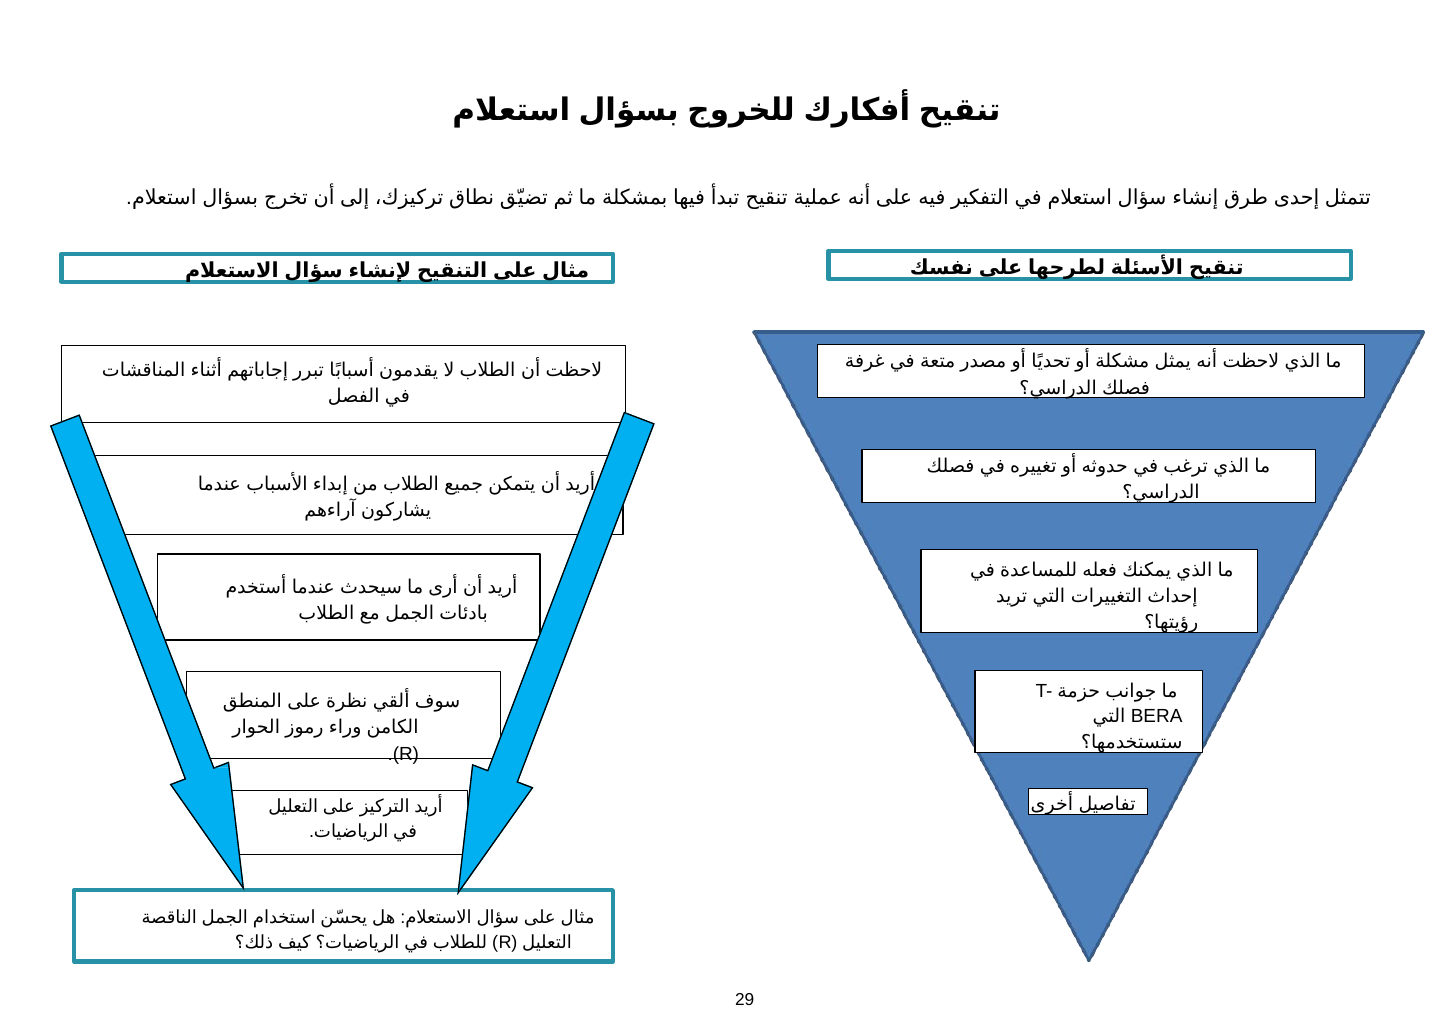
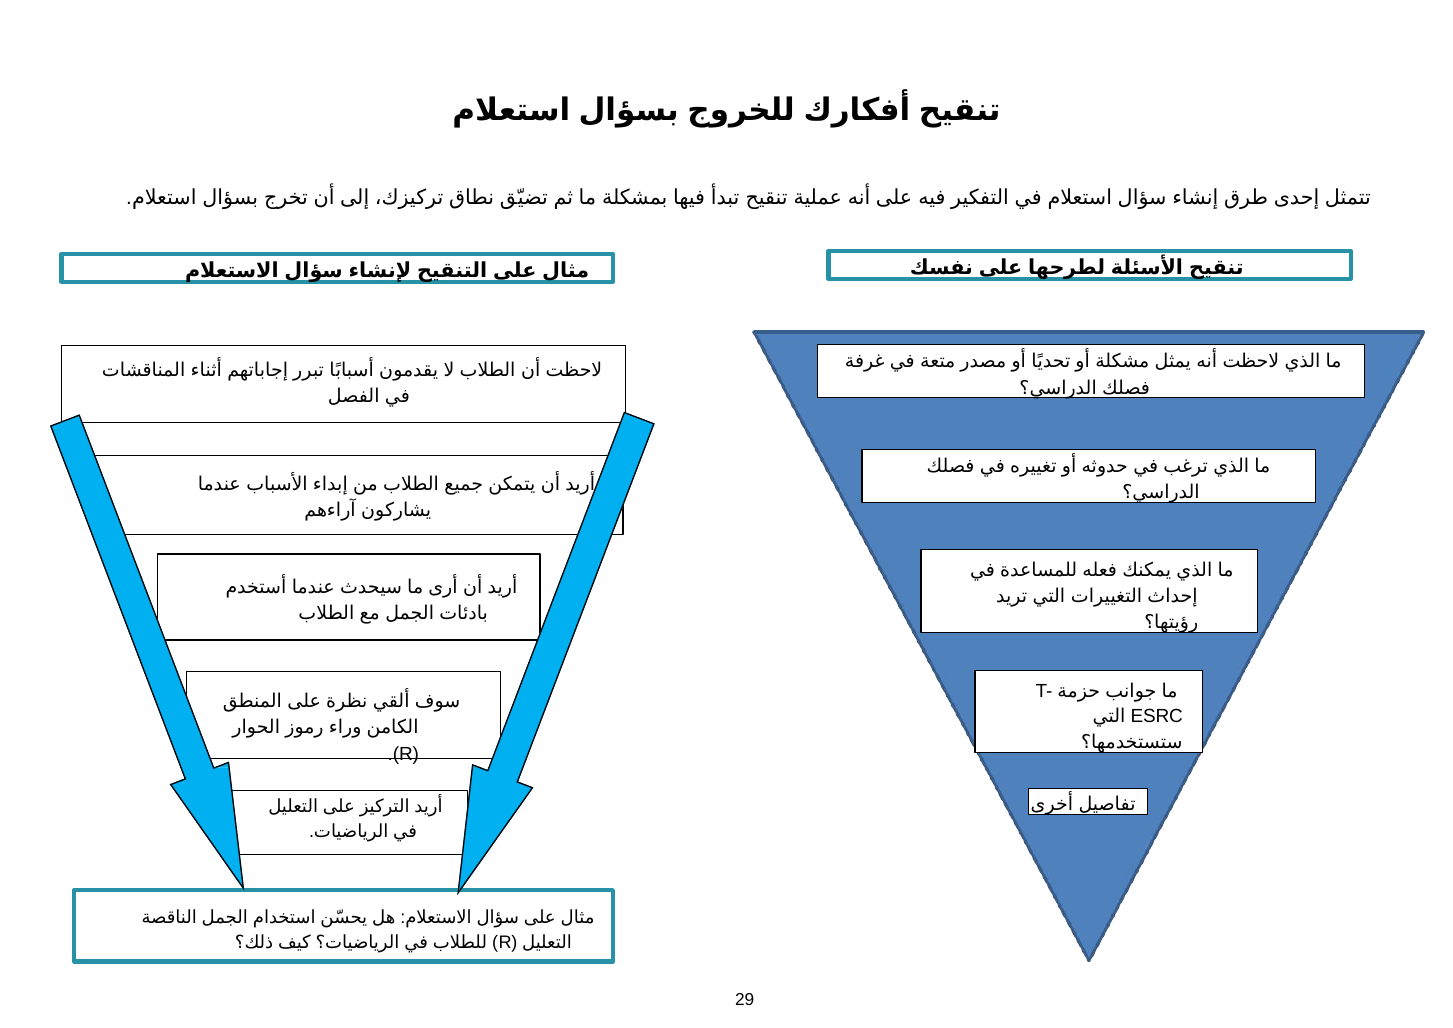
BERA: BERA -> ESRC
